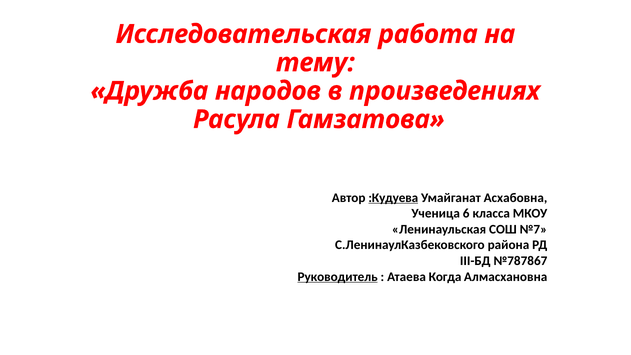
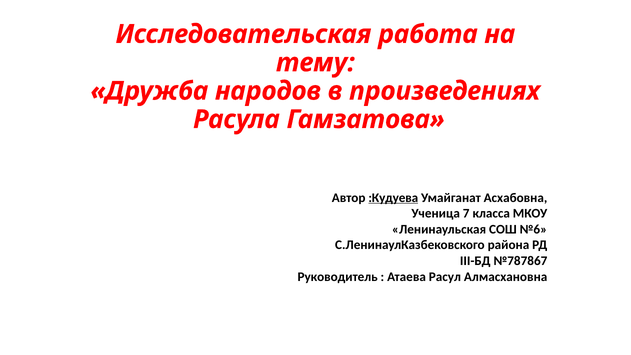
6: 6 -> 7
№7: №7 -> №6
Руководитель underline: present -> none
Когда: Когда -> Расул
